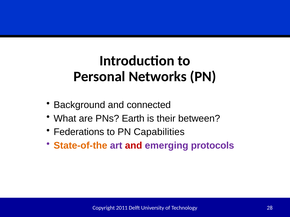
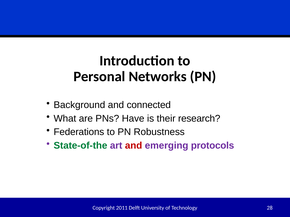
Earth: Earth -> Have
between: between -> research
Capabilities: Capabilities -> Robustness
State-of-the colour: orange -> green
